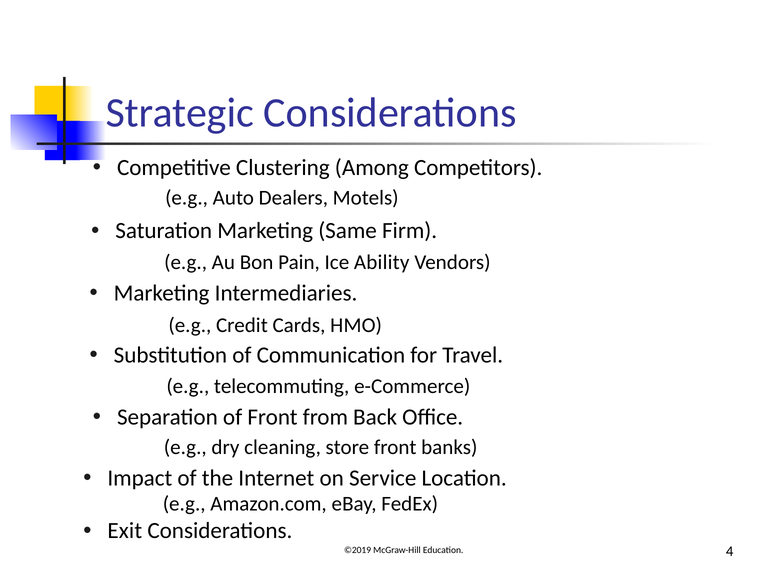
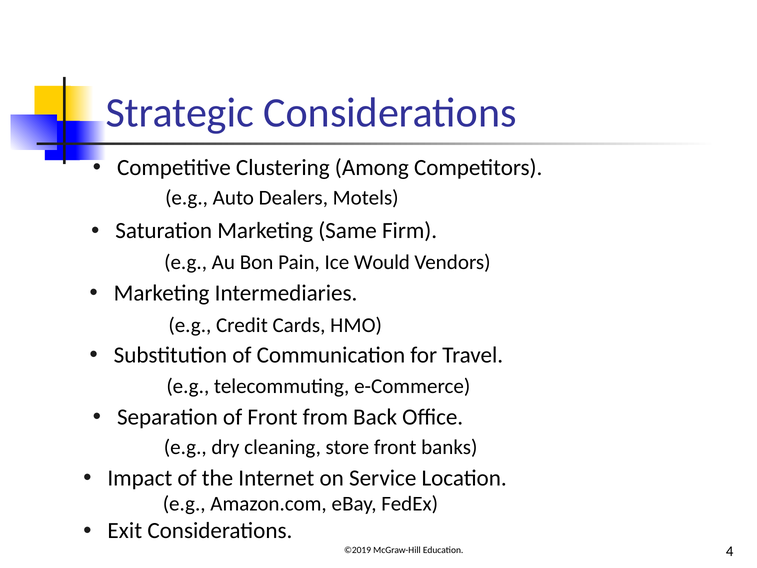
Ability: Ability -> Would
